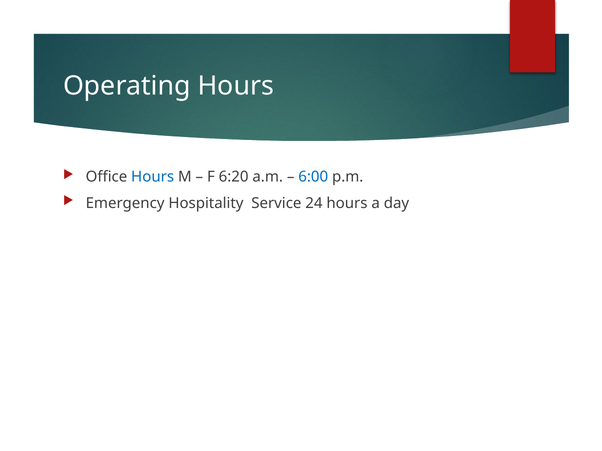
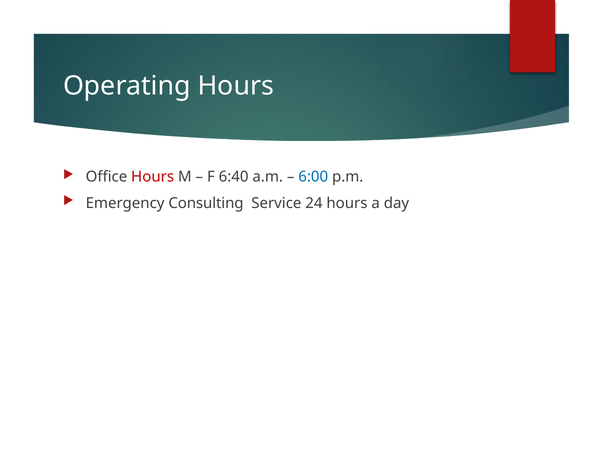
Hours at (153, 177) colour: blue -> red
6:20: 6:20 -> 6:40
Hospitality: Hospitality -> Consulting
